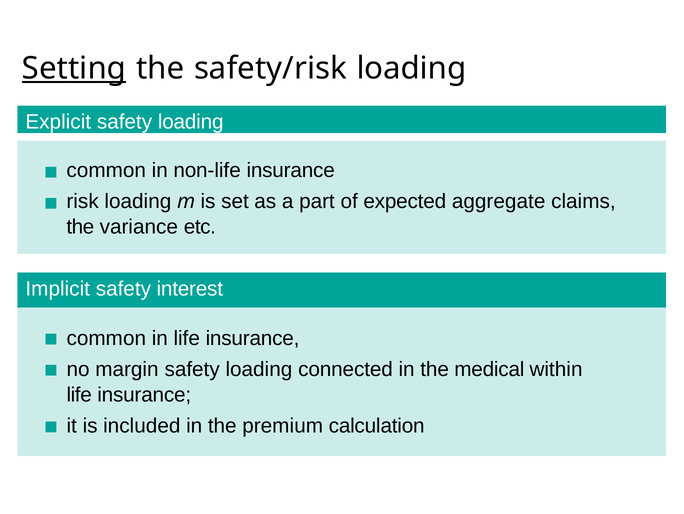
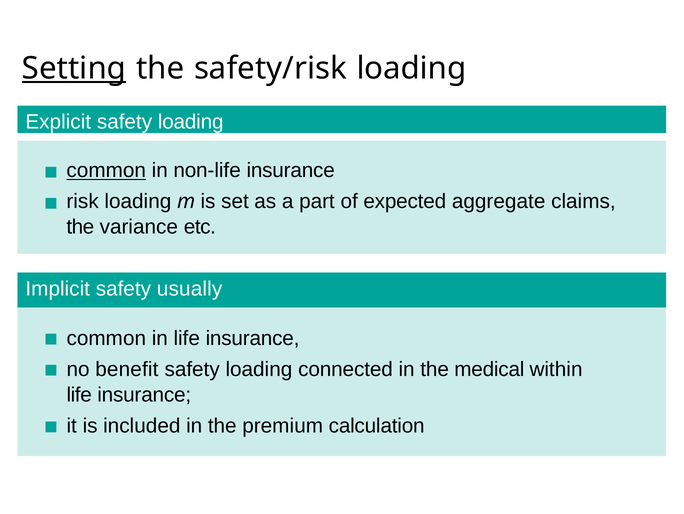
common at (106, 170) underline: none -> present
interest: interest -> usually
margin: margin -> benefit
